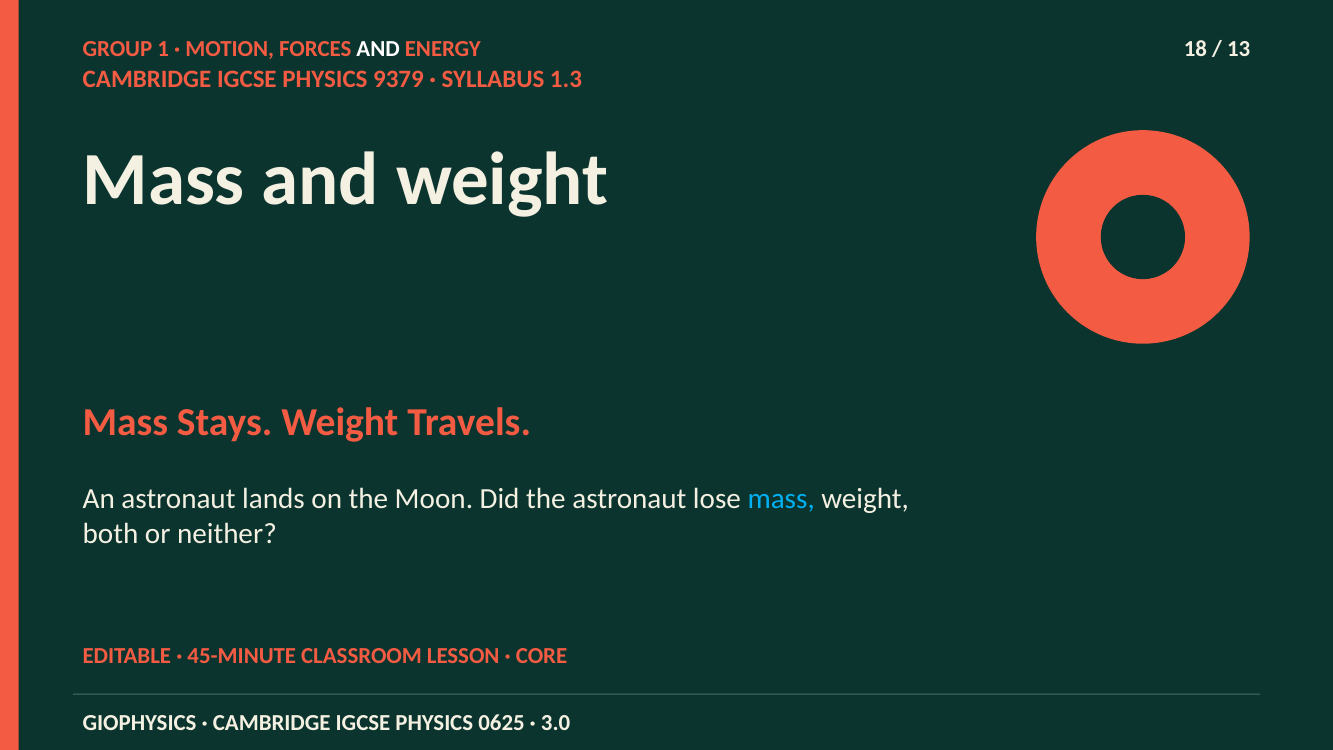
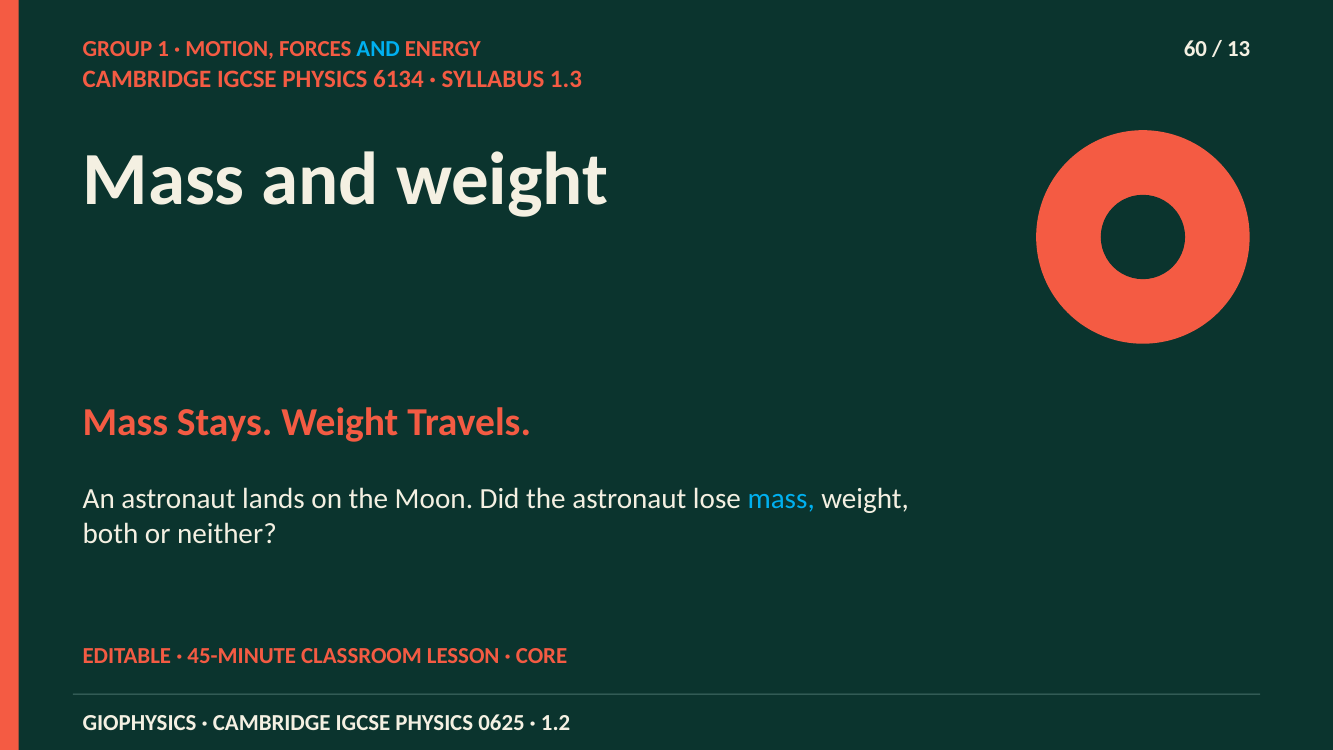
AND at (378, 49) colour: white -> light blue
18: 18 -> 60
9379: 9379 -> 6134
3.0: 3.0 -> 1.2
